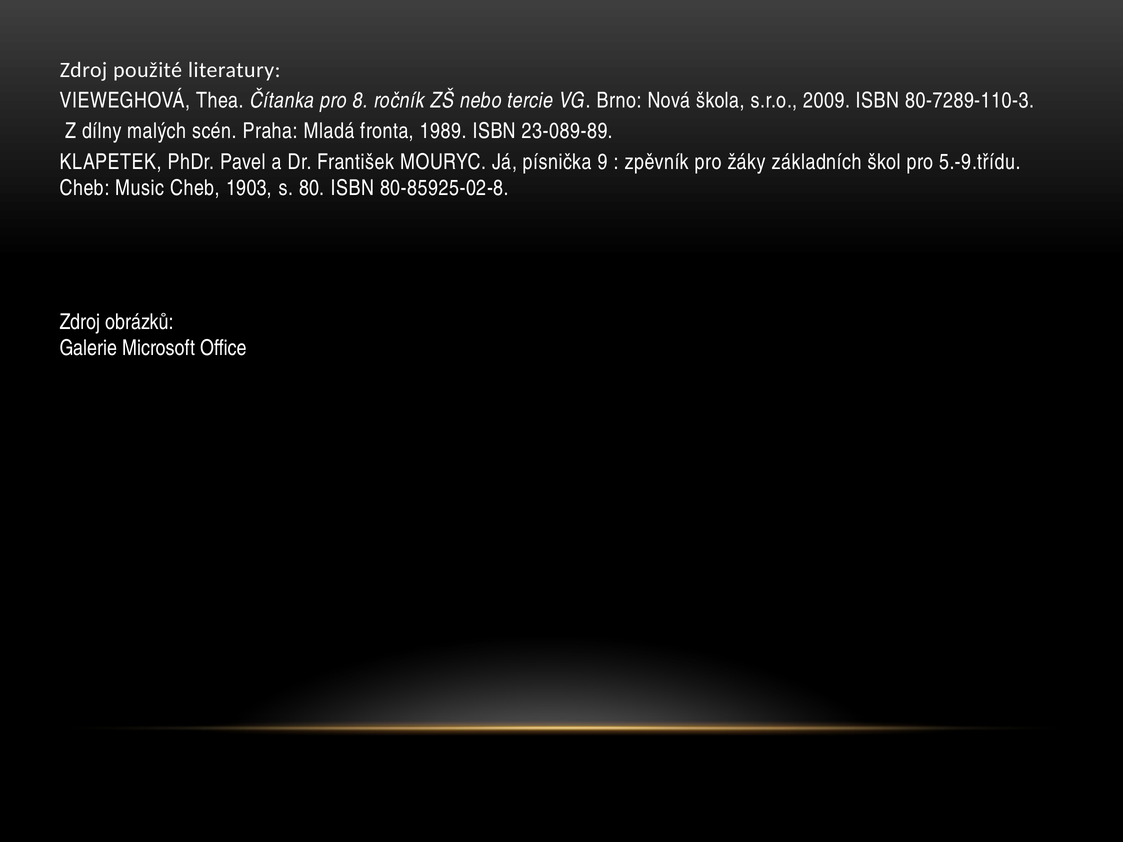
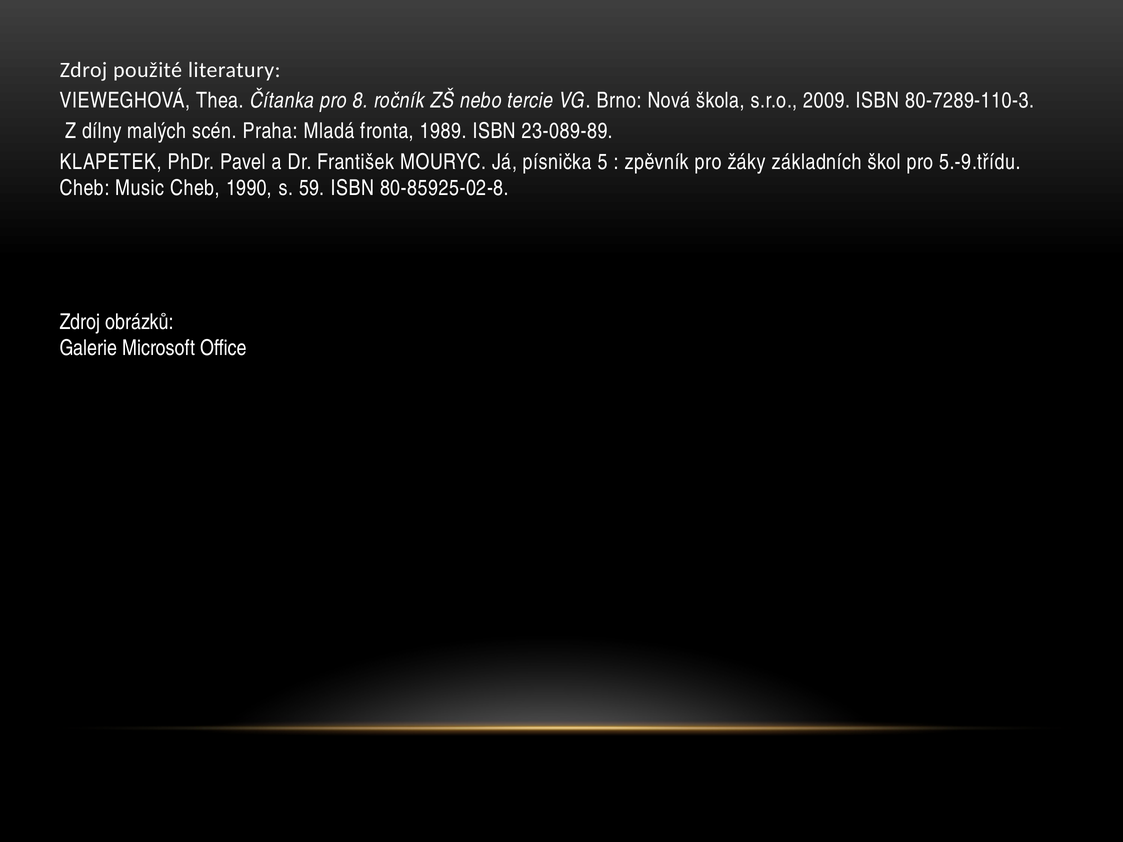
9: 9 -> 5
1903: 1903 -> 1990
80: 80 -> 59
